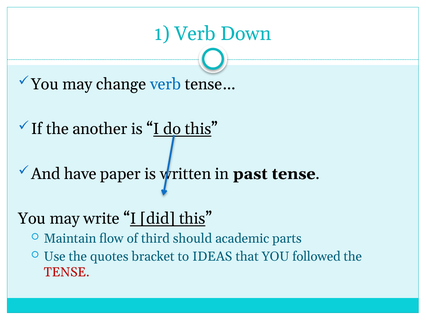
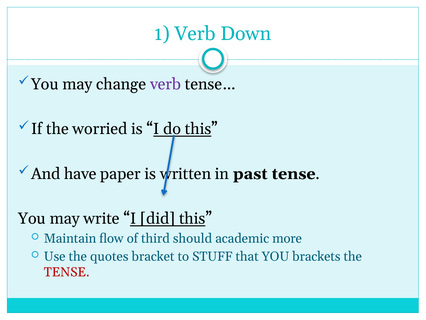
verb at (166, 84) colour: blue -> purple
another: another -> worried
parts: parts -> more
IDEAS: IDEAS -> STUFF
followed: followed -> brackets
